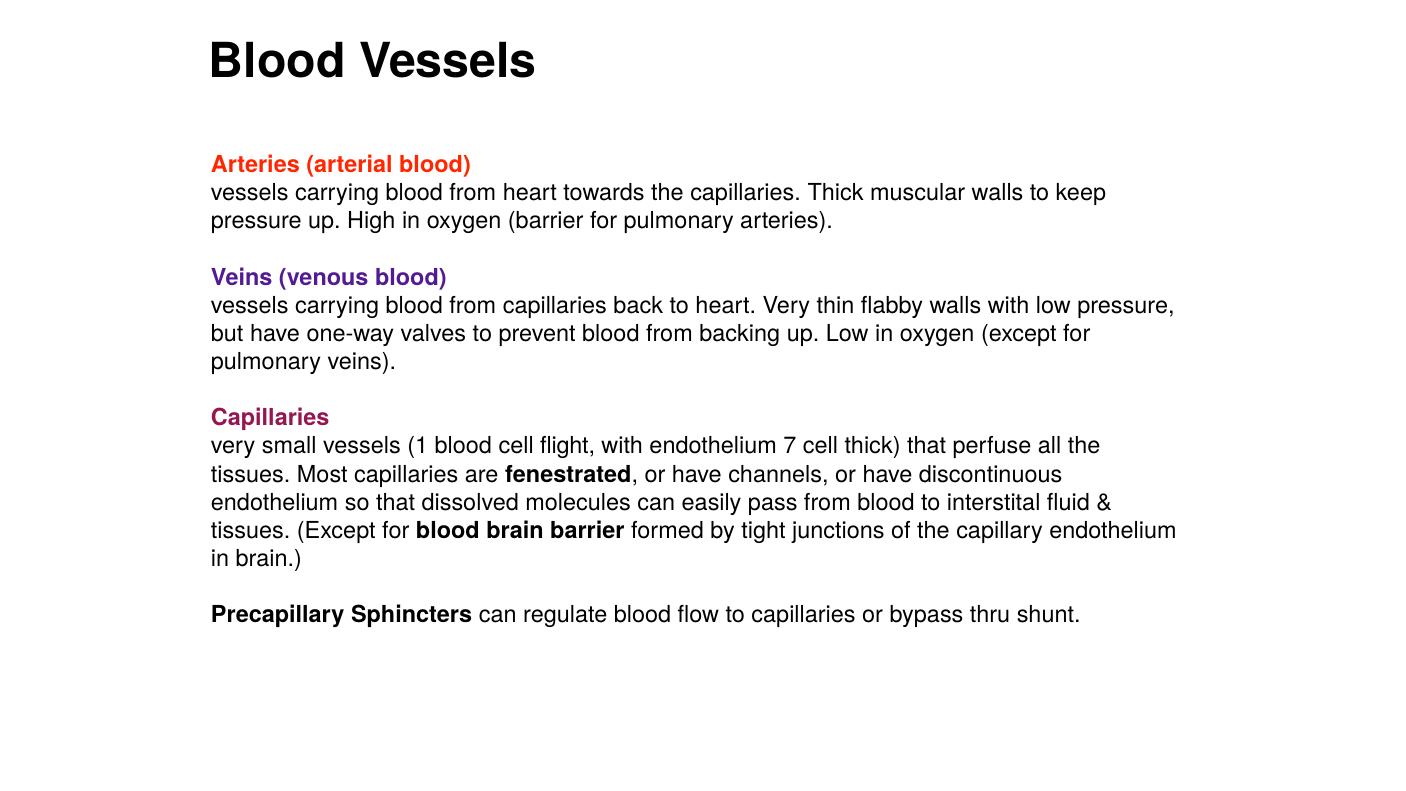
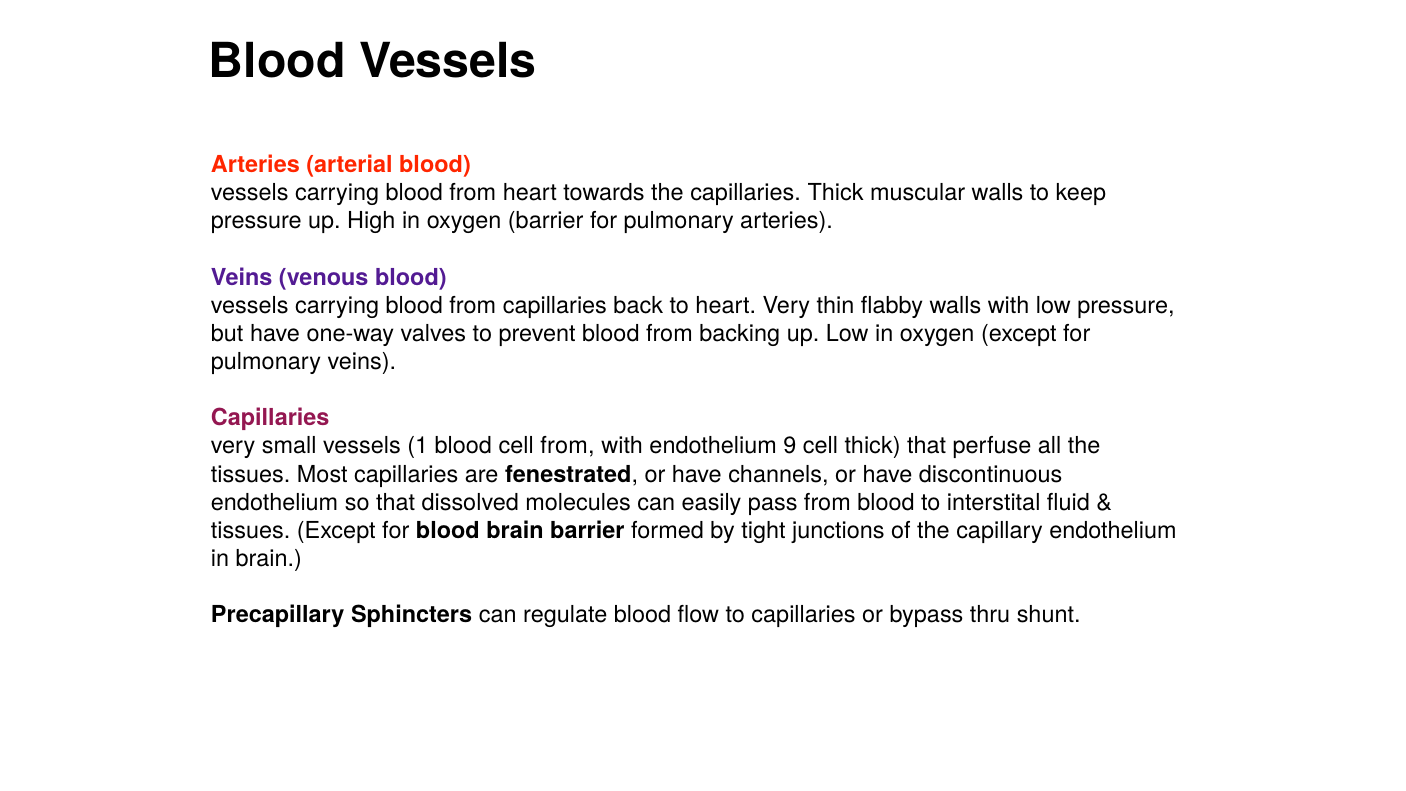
cell flight: flight -> from
7: 7 -> 9
